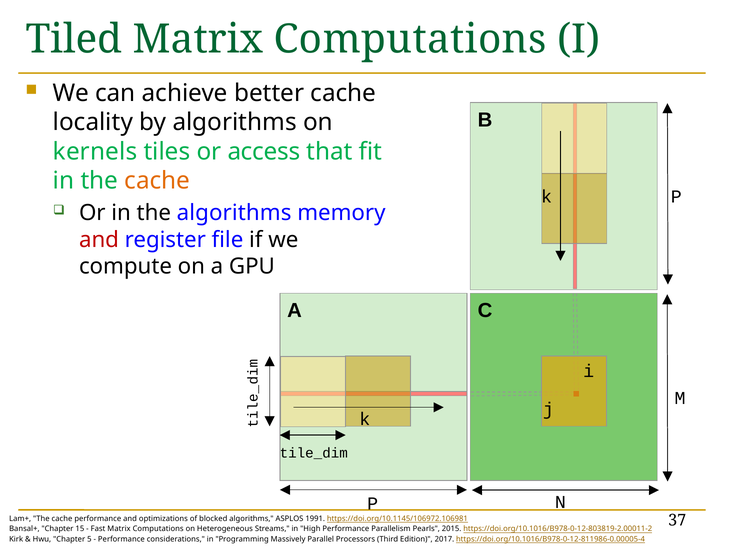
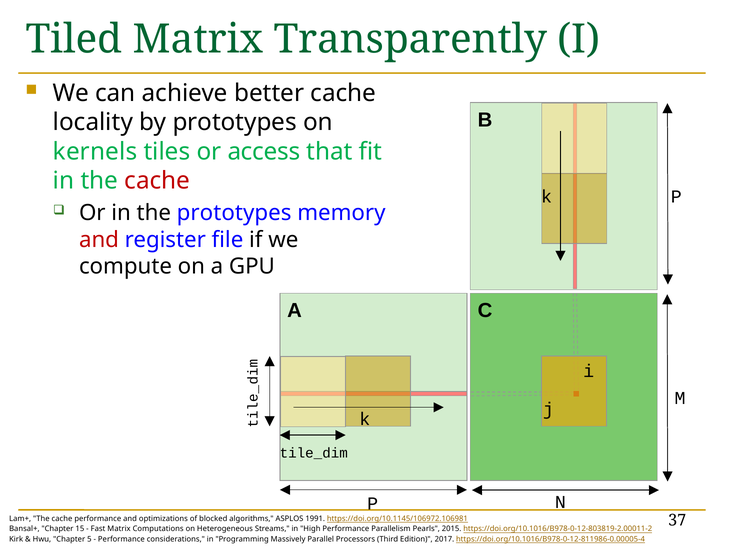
Tiled Matrix Computations: Computations -> Transparently
by algorithms: algorithms -> prototypes
cache at (157, 181) colour: orange -> red
the algorithms: algorithms -> prototypes
